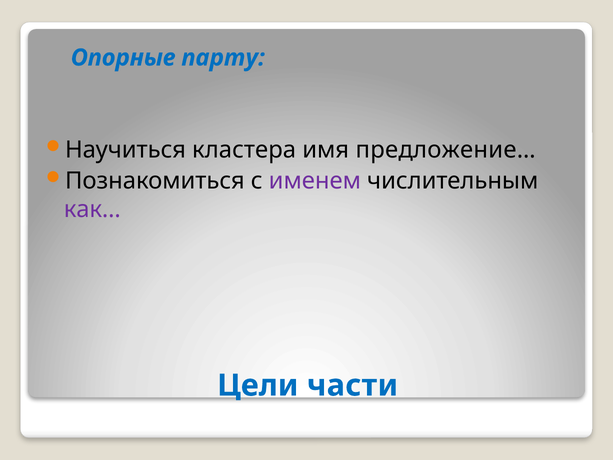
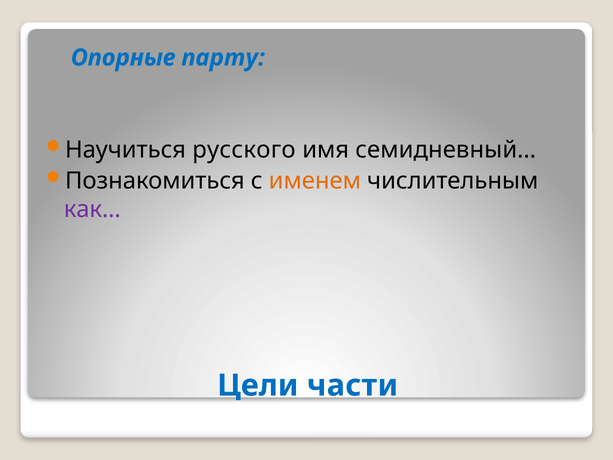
кластера: кластера -> русского
предложение…: предложение… -> семидневный…
именем colour: purple -> orange
